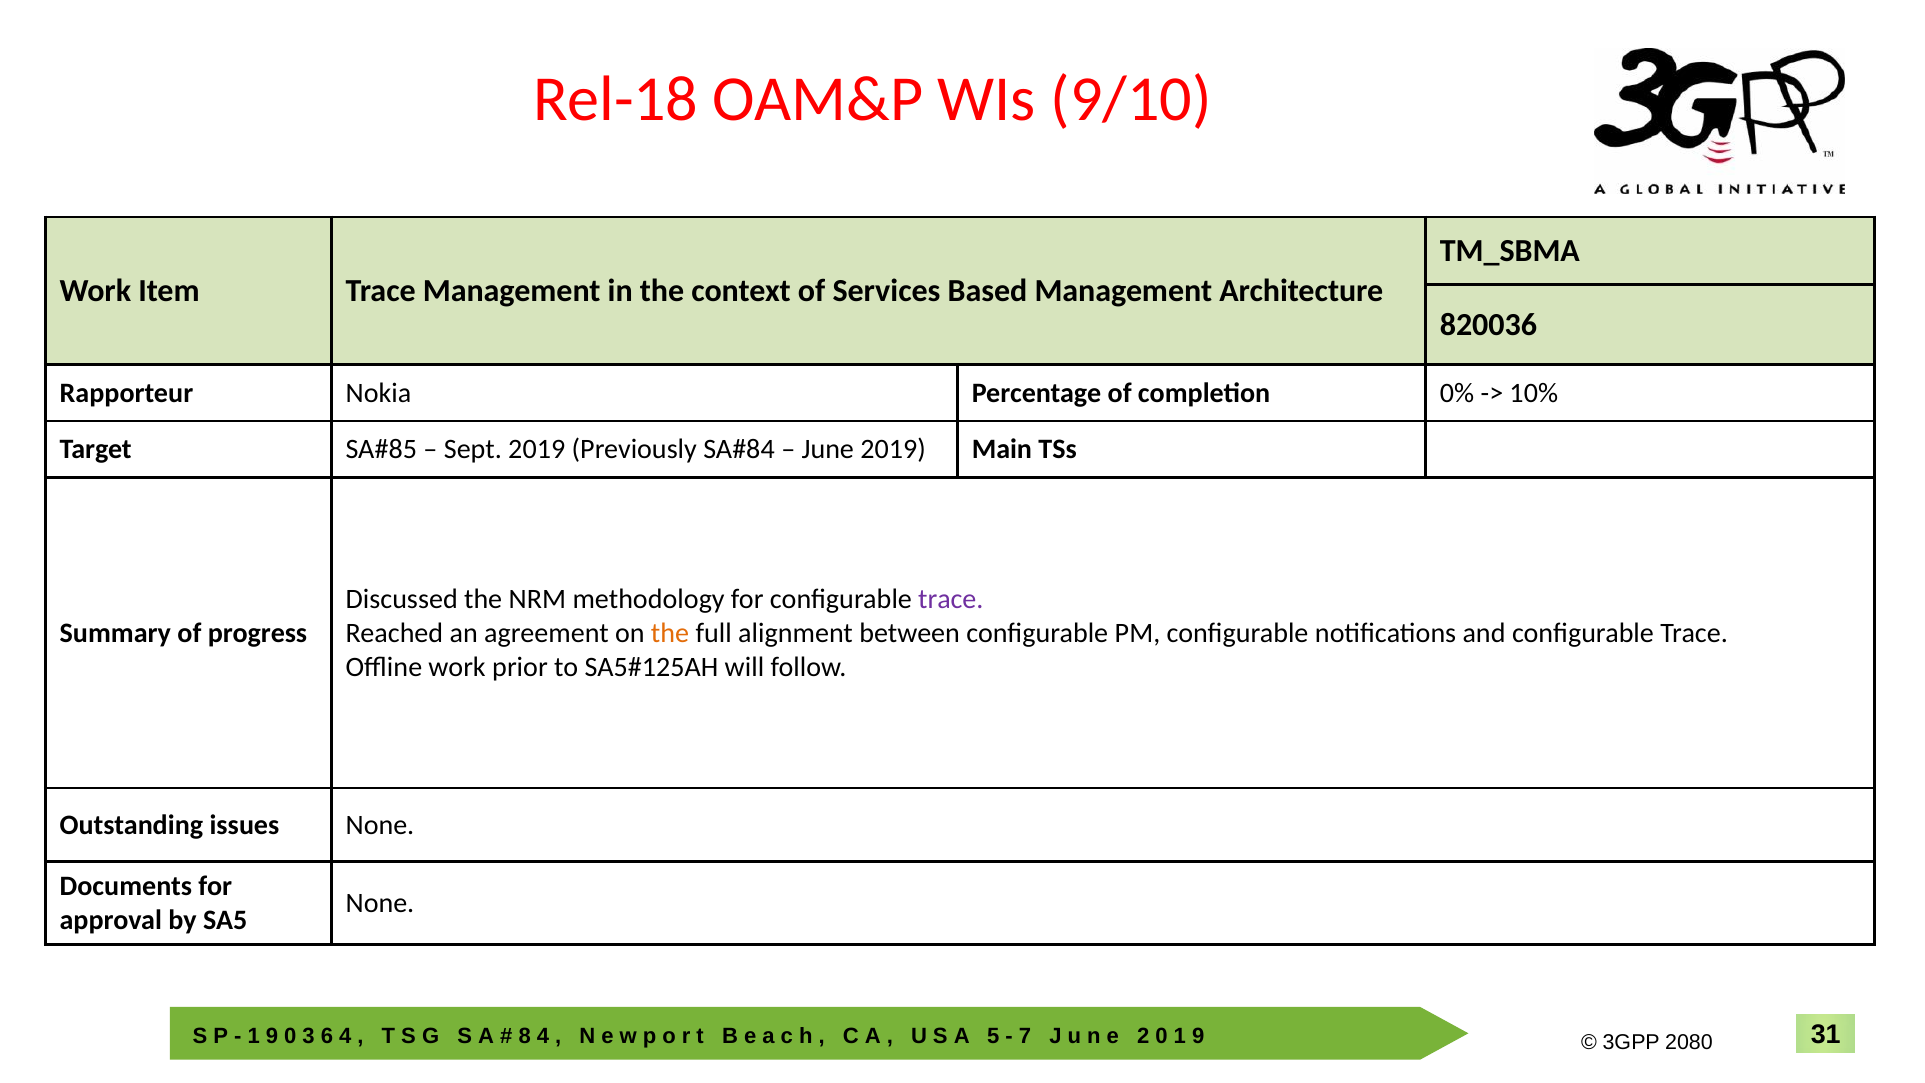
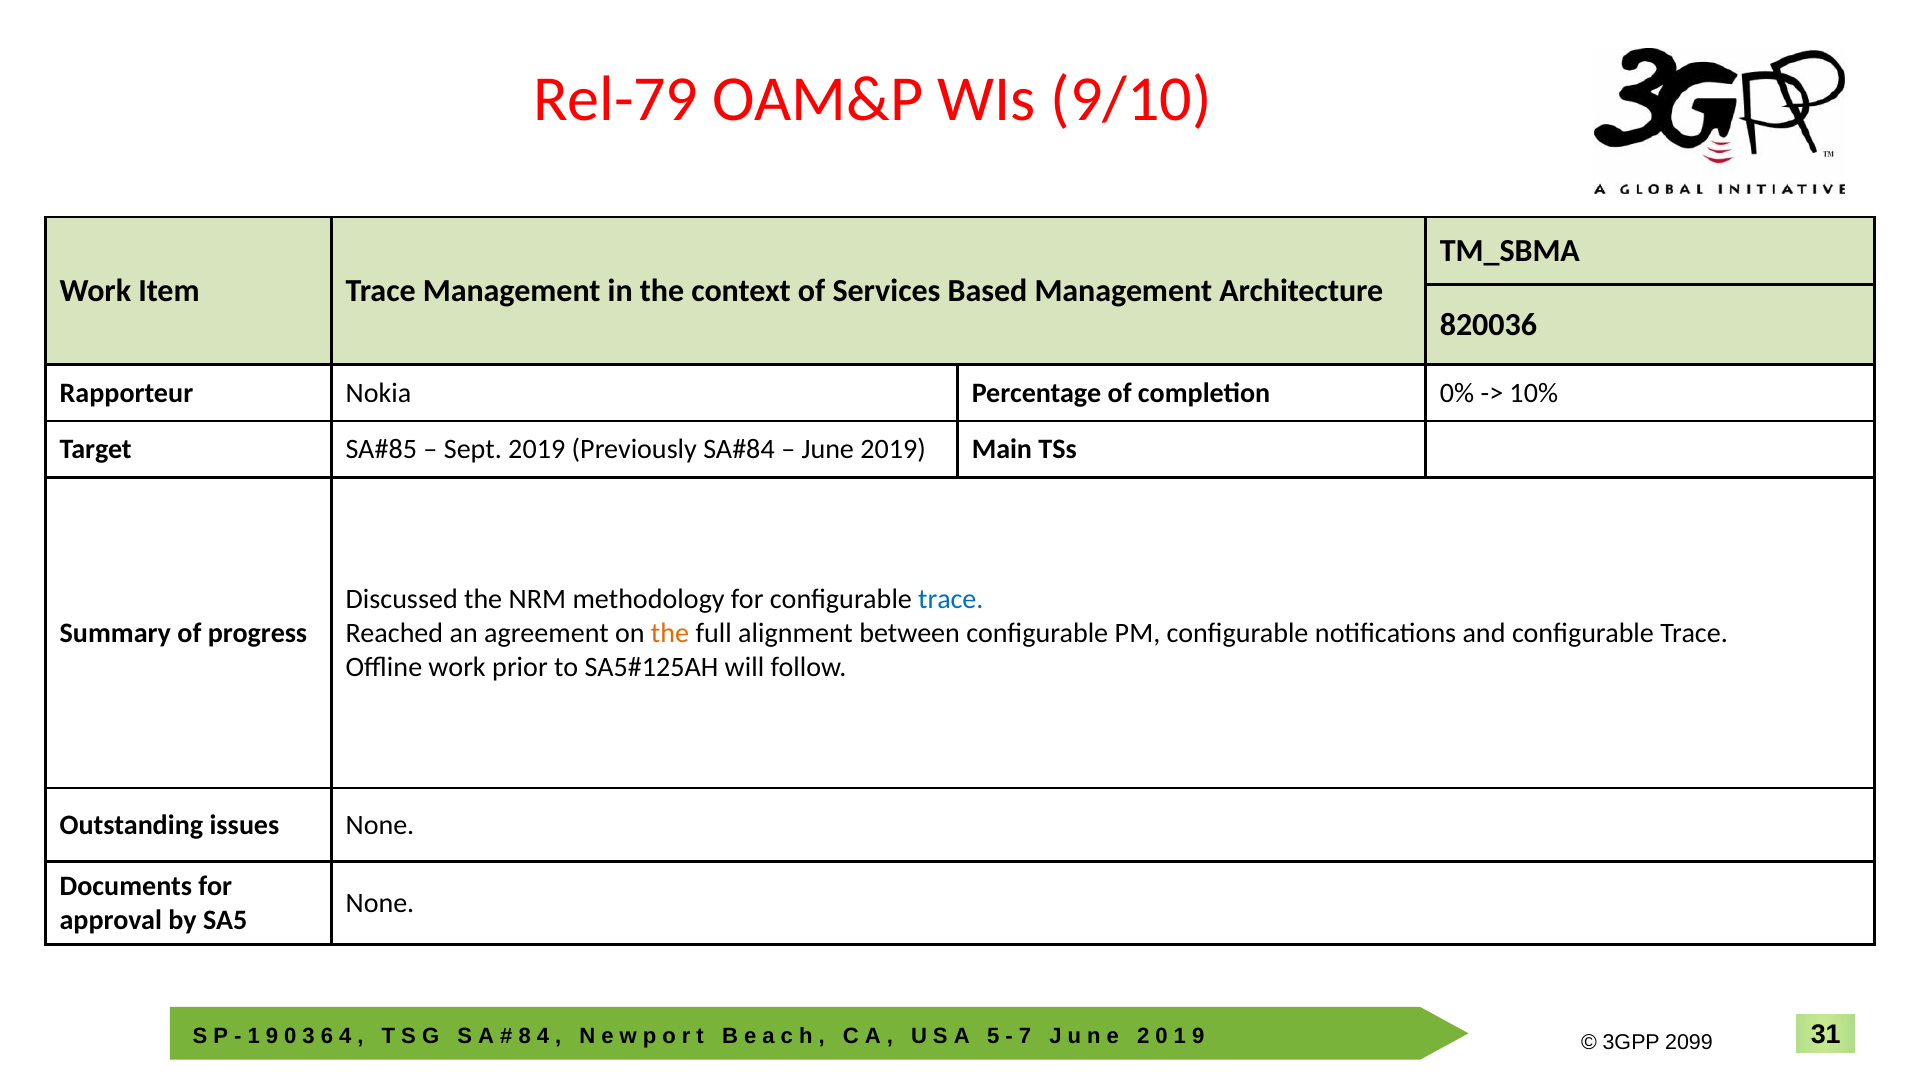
Rel-18: Rel-18 -> Rel-79
trace at (951, 599) colour: purple -> blue
2080: 2080 -> 2099
